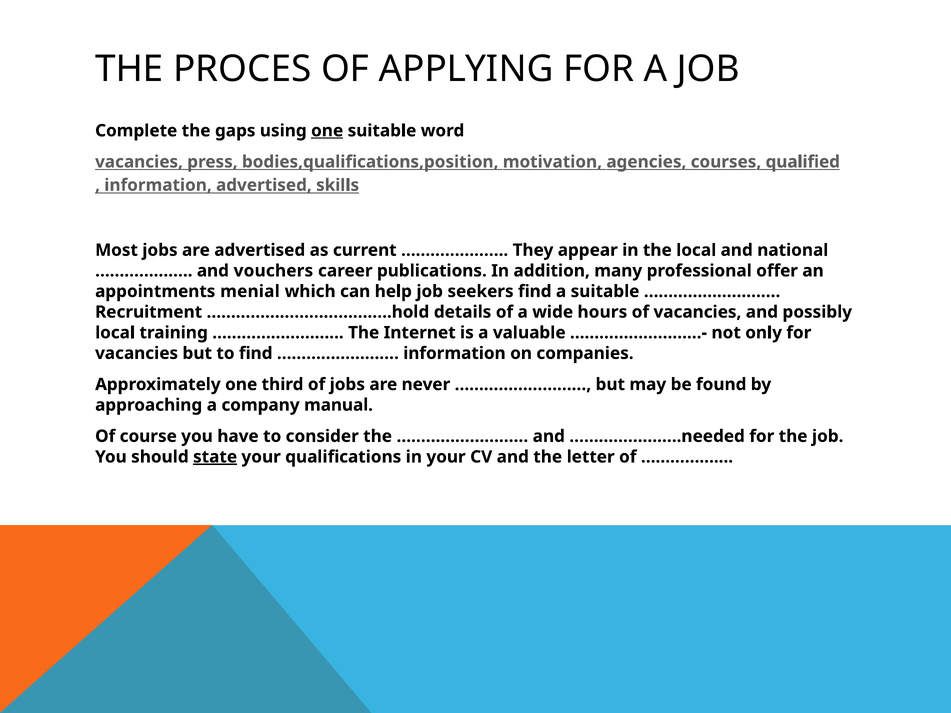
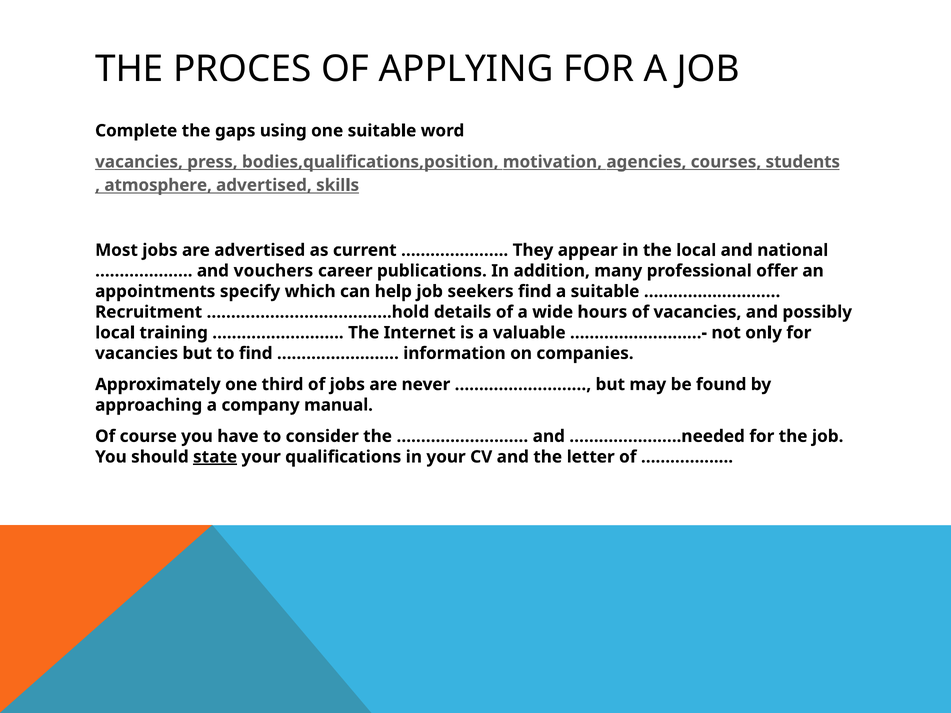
one at (327, 131) underline: present -> none
qualified: qualified -> students
information at (158, 185): information -> atmosphere
menial: menial -> specify
